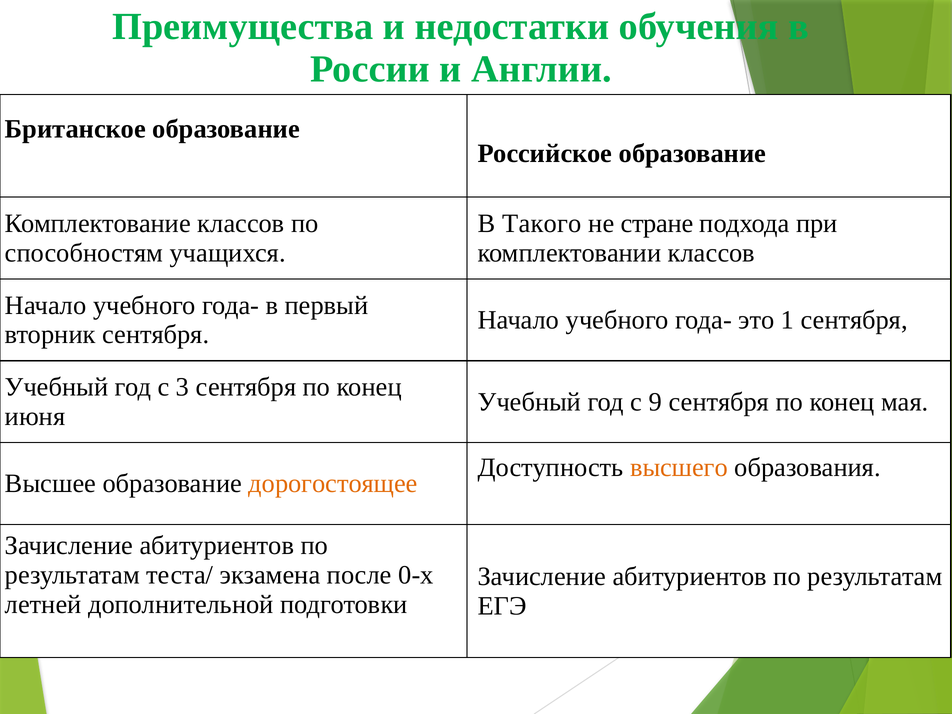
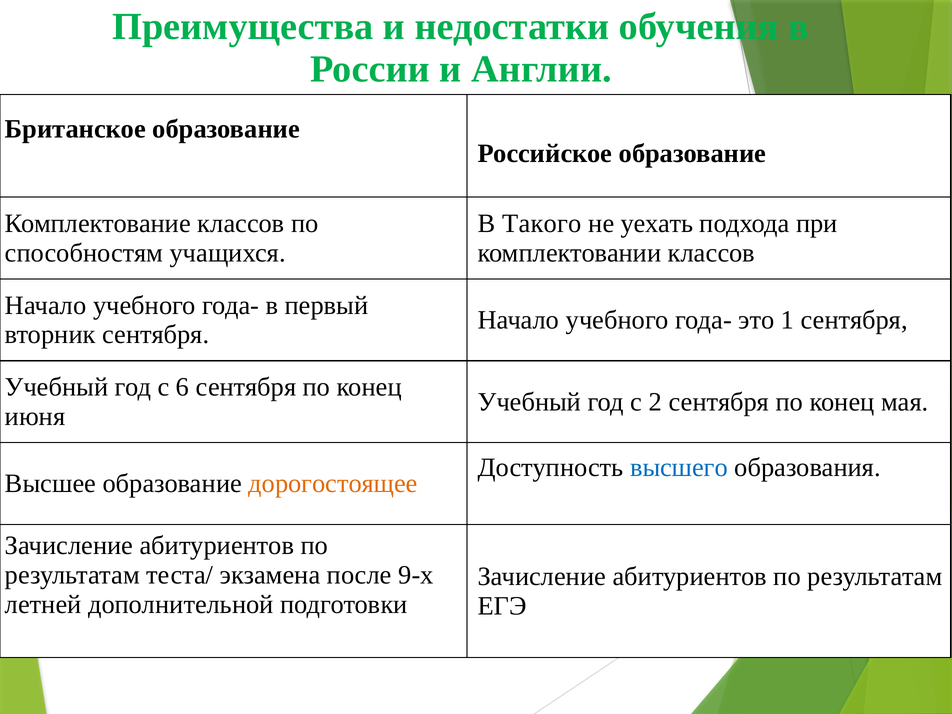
стране: стране -> уехать
3: 3 -> 6
9: 9 -> 2
высшего colour: orange -> blue
0-х: 0-х -> 9-х
